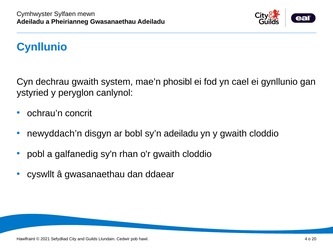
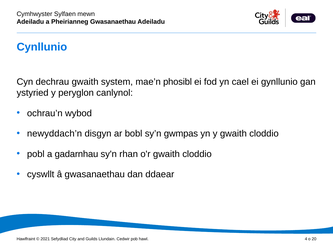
concrit: concrit -> wybod
sy’n adeiladu: adeiladu -> gwmpas
galfanedig: galfanedig -> gadarnhau
